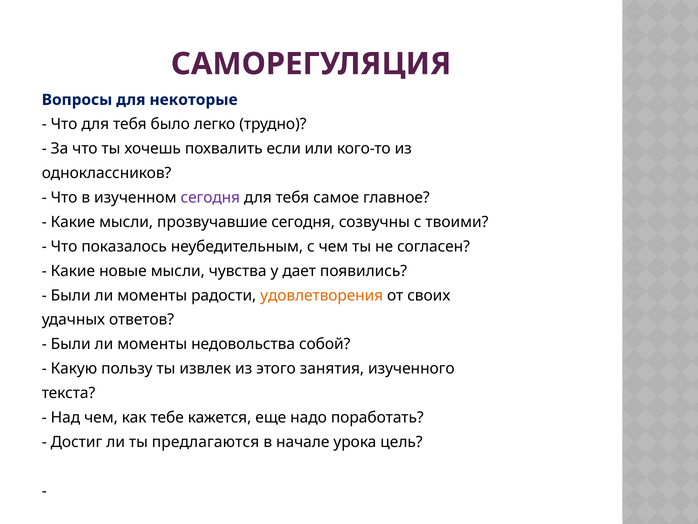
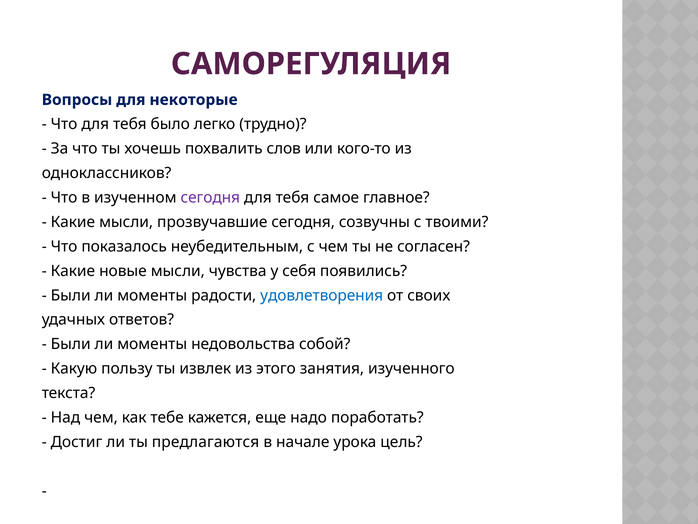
если: если -> слов
дает: дает -> себя
удовлетворения colour: orange -> blue
